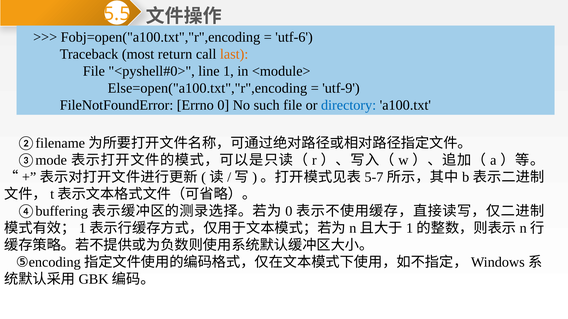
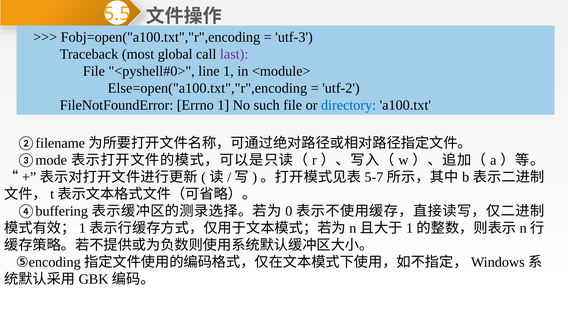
utf-6: utf-6 -> utf-3
return: return -> global
last colour: orange -> purple
utf-9: utf-9 -> utf-2
Errno 0: 0 -> 1
